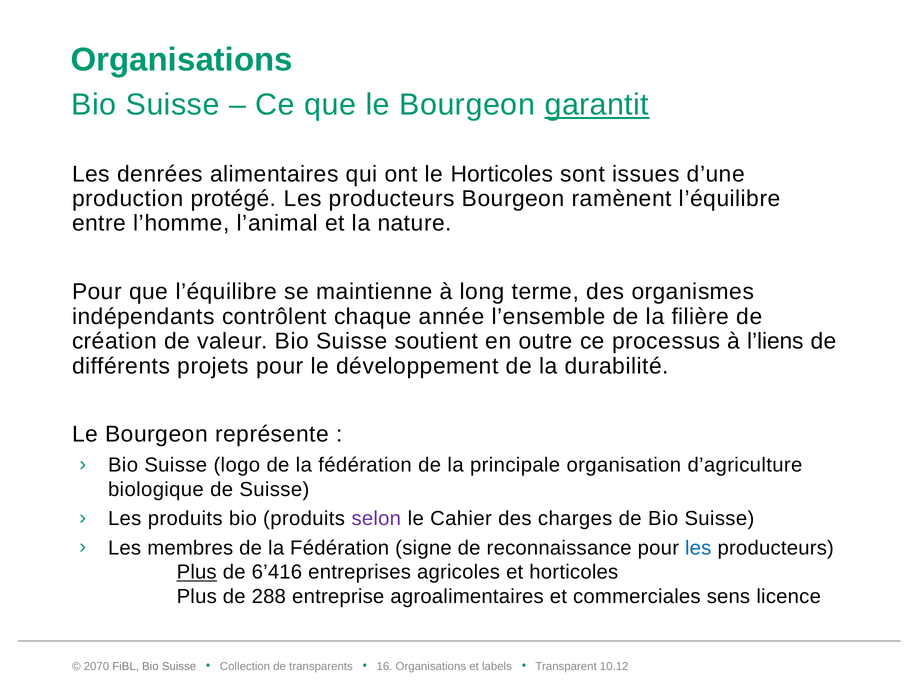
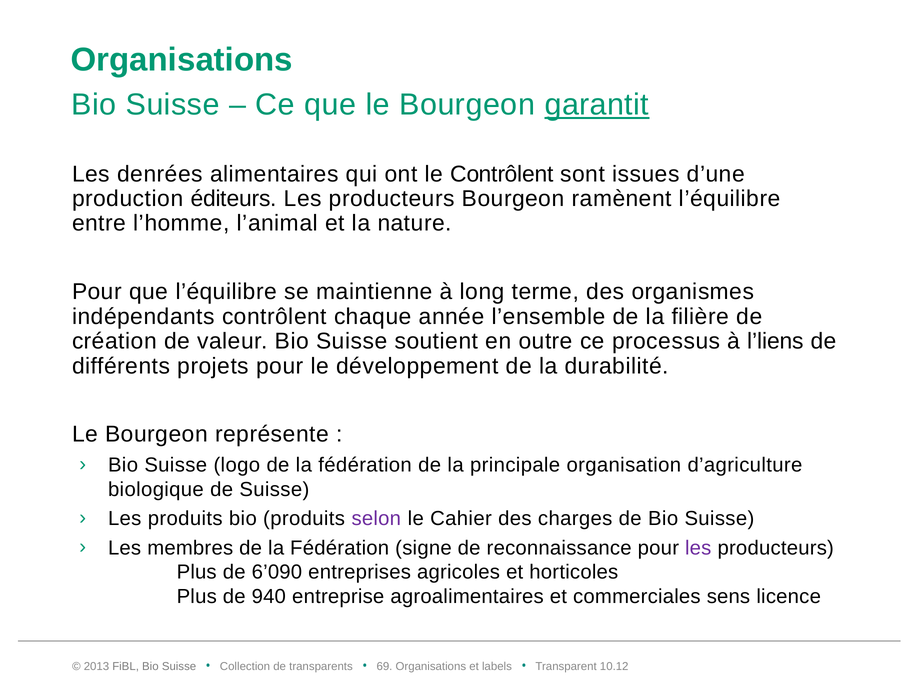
le Horticoles: Horticoles -> Contrôlent
protégé: protégé -> éditeurs
les at (698, 548) colour: blue -> purple
Plus at (197, 572) underline: present -> none
6’416: 6’416 -> 6’090
288: 288 -> 940
2070: 2070 -> 2013
16: 16 -> 69
